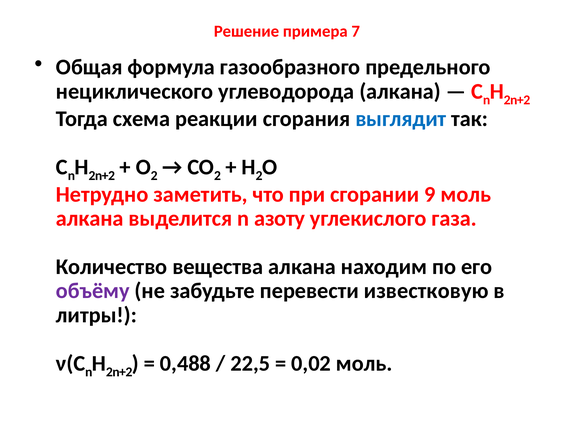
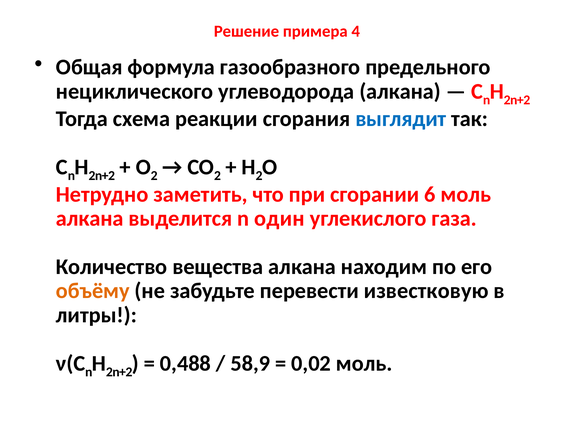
7: 7 -> 4
9: 9 -> 6
азоту: азоту -> один
объёму colour: purple -> orange
22,5: 22,5 -> 58,9
